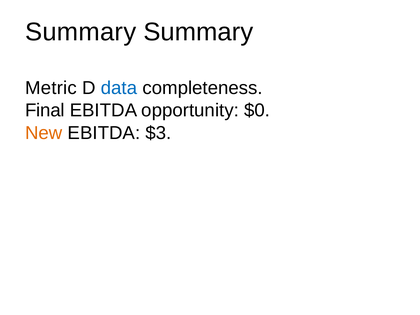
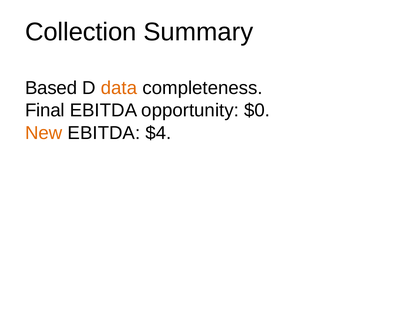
Summary at (81, 32): Summary -> Collection
Metric: Metric -> Based
data colour: blue -> orange
$3: $3 -> $4
